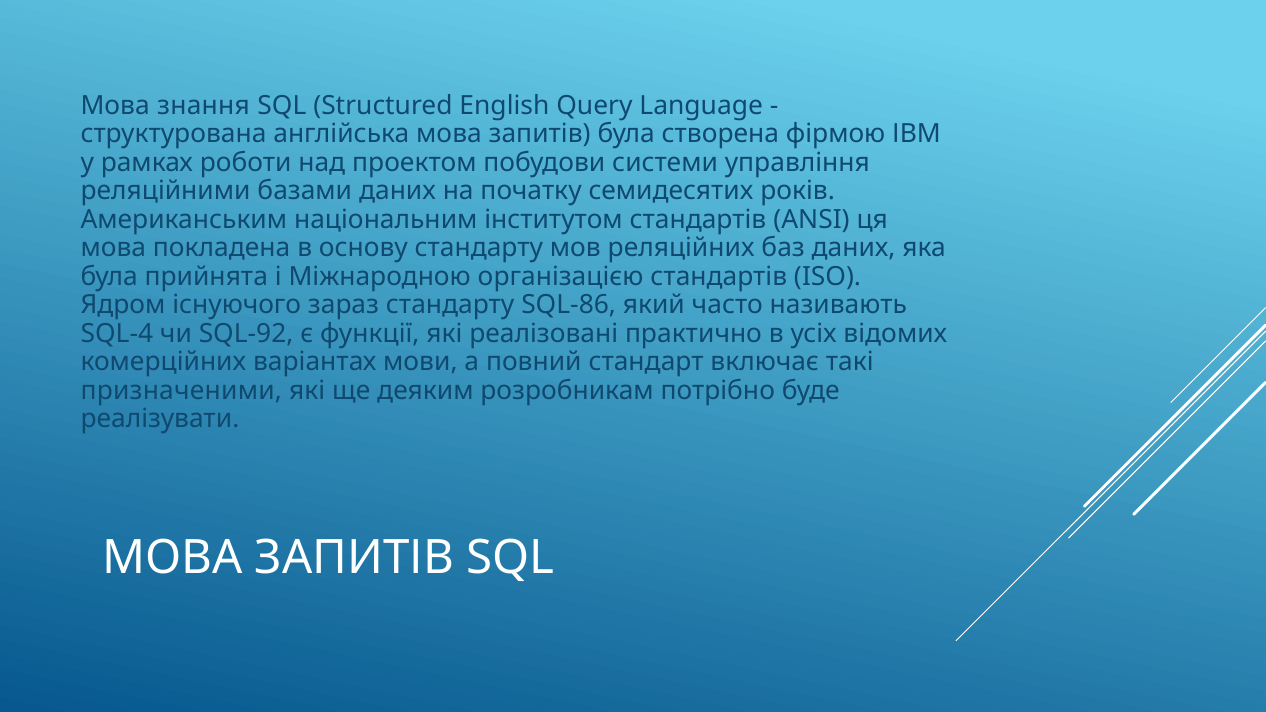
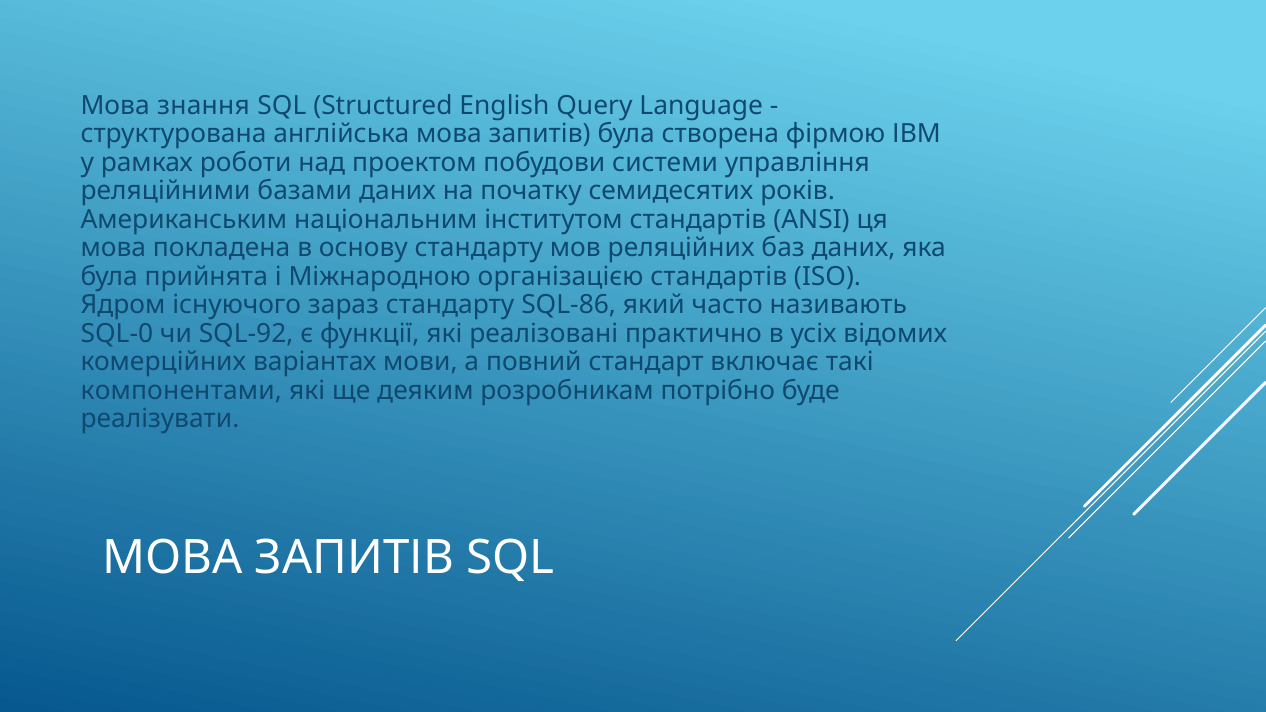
SQL-4: SQL-4 -> SQL-0
призначеними: призначеними -> компонентами
